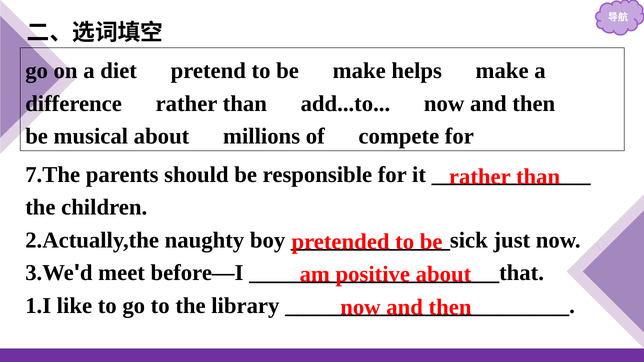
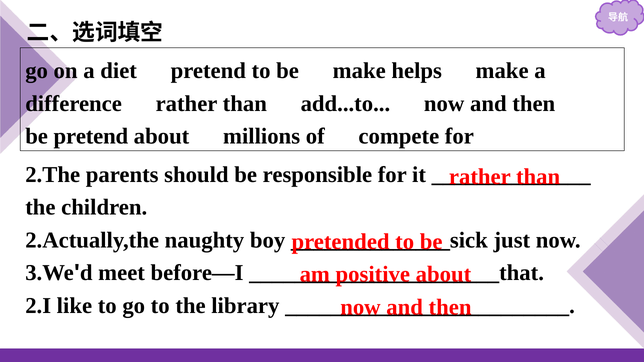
be musical: musical -> pretend
7.The: 7.The -> 2.The
1.I: 1.I -> 2.I
